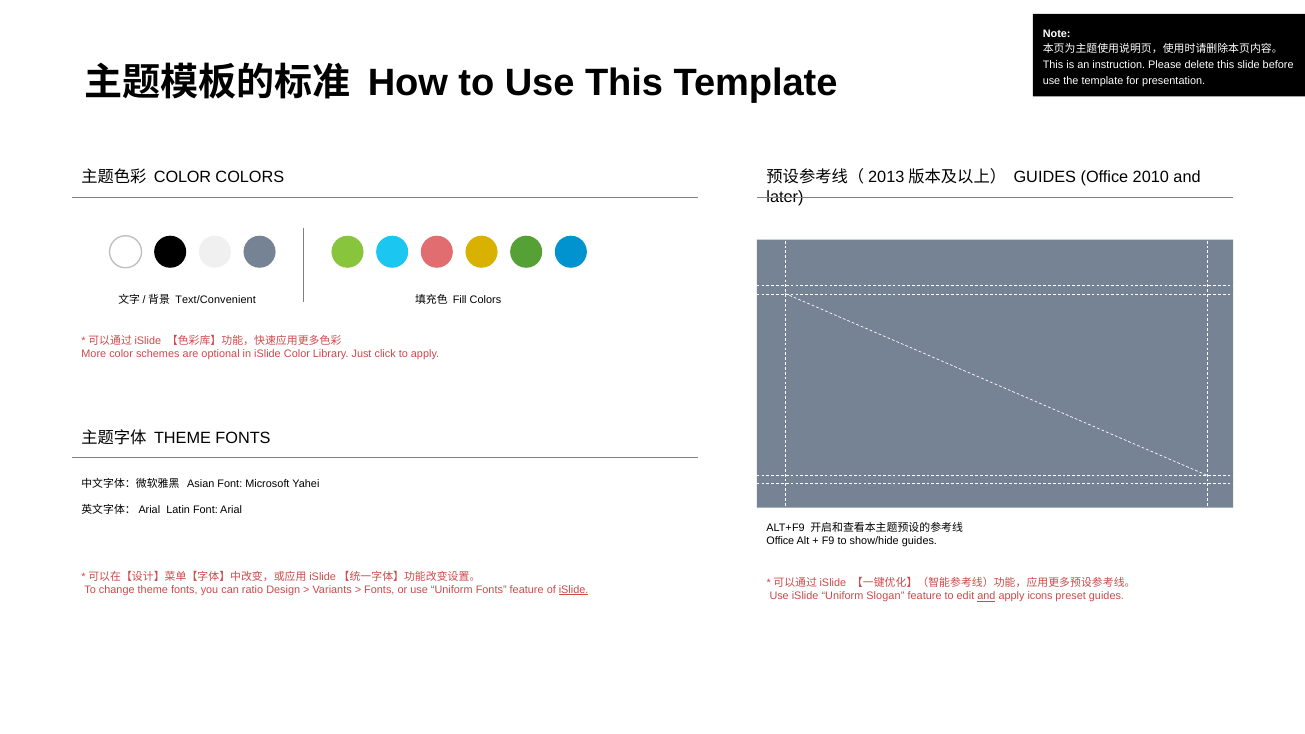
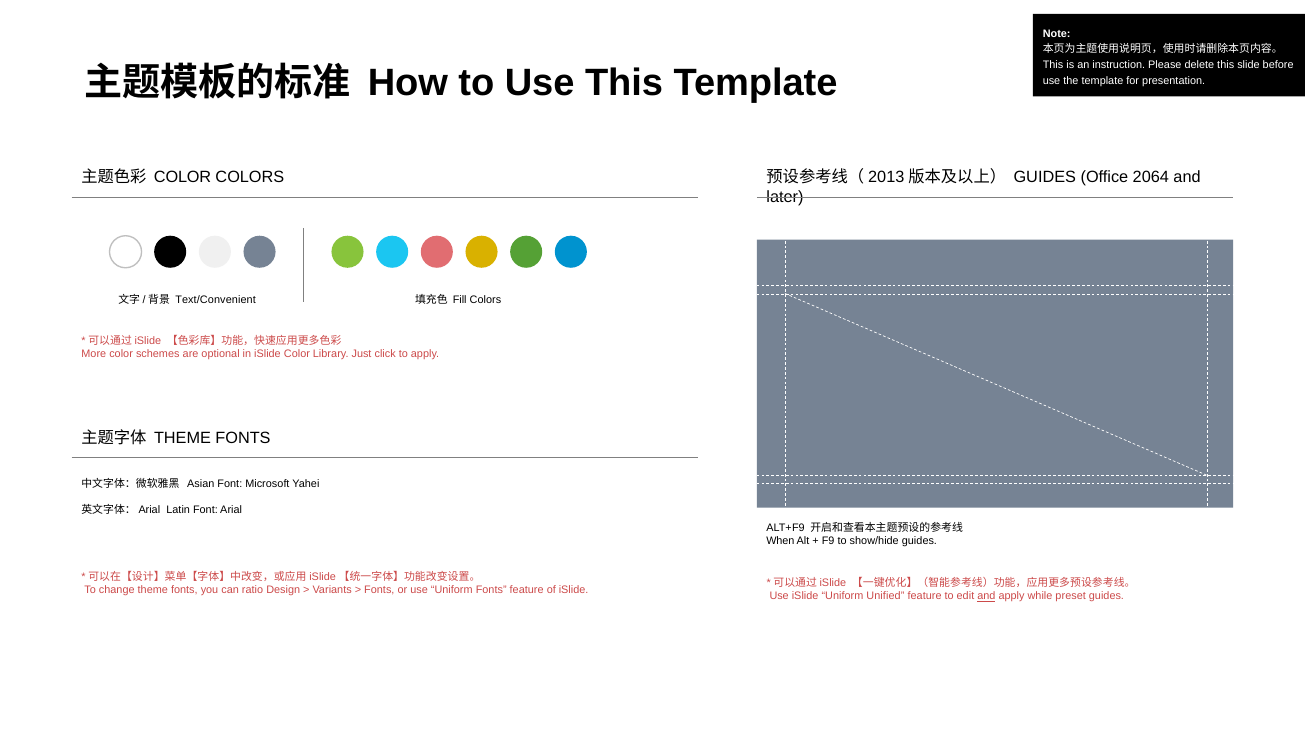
2010: 2010 -> 2064
Office at (780, 541): Office -> When
iSlide at (574, 590) underline: present -> none
Slogan: Slogan -> Unified
icons: icons -> while
